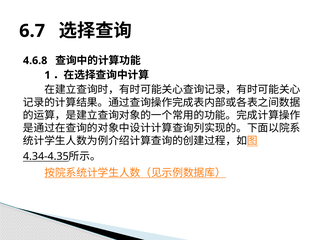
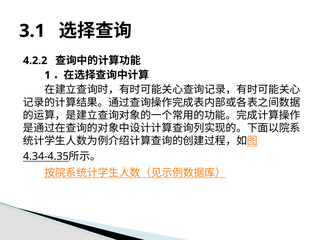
6.7: 6.7 -> 3.1
4.6.8: 4.6.8 -> 4.2.2
